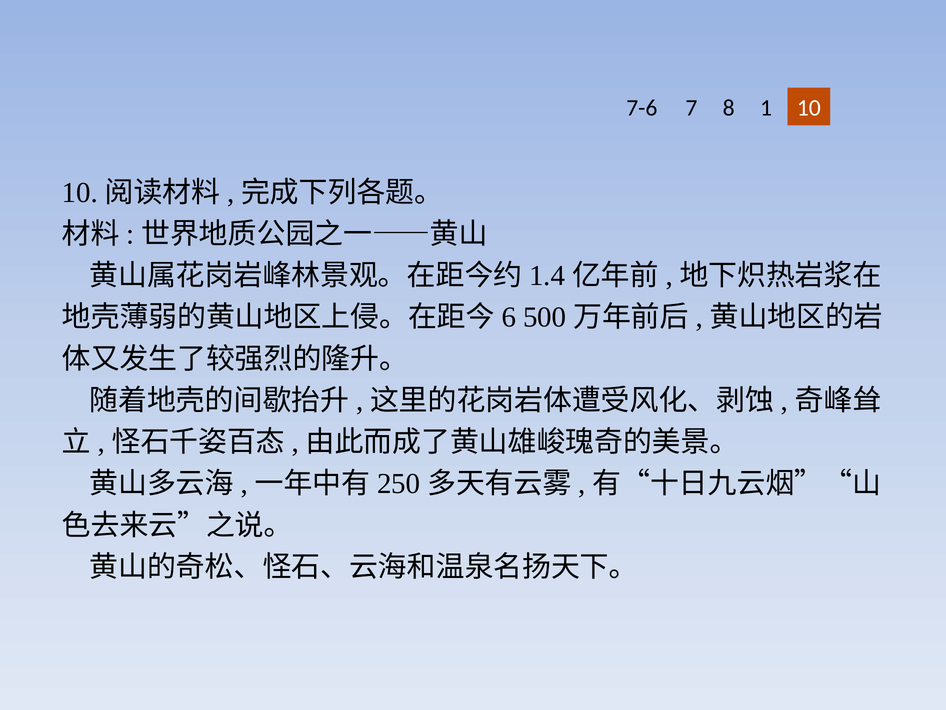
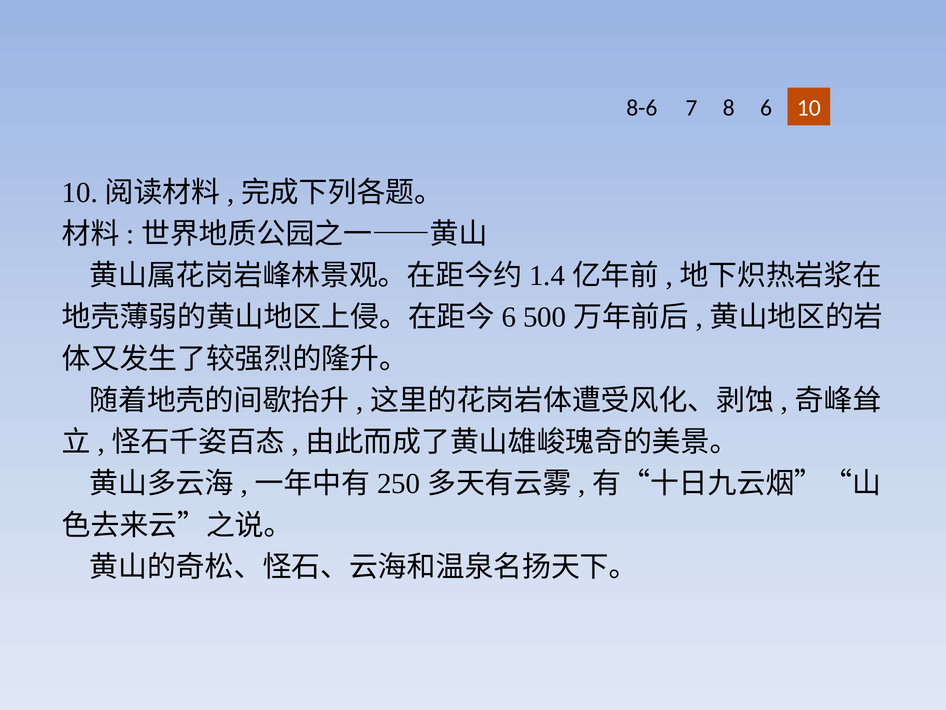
7-6: 7-6 -> 8-6
1: 1 -> 6
